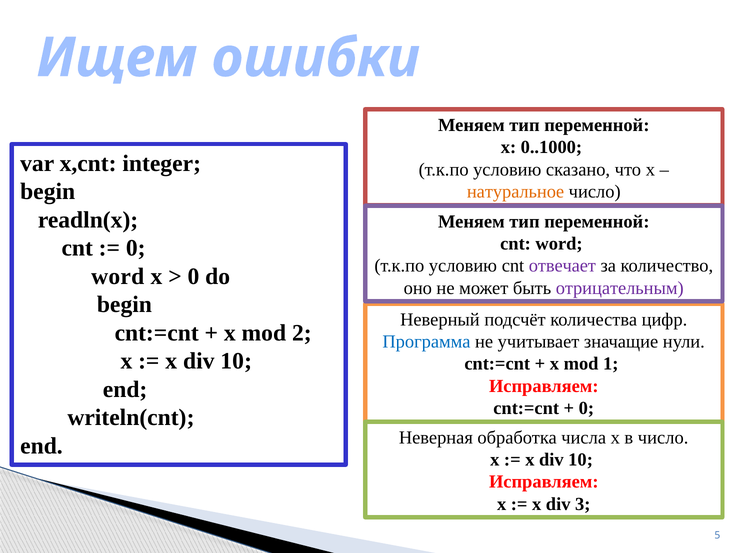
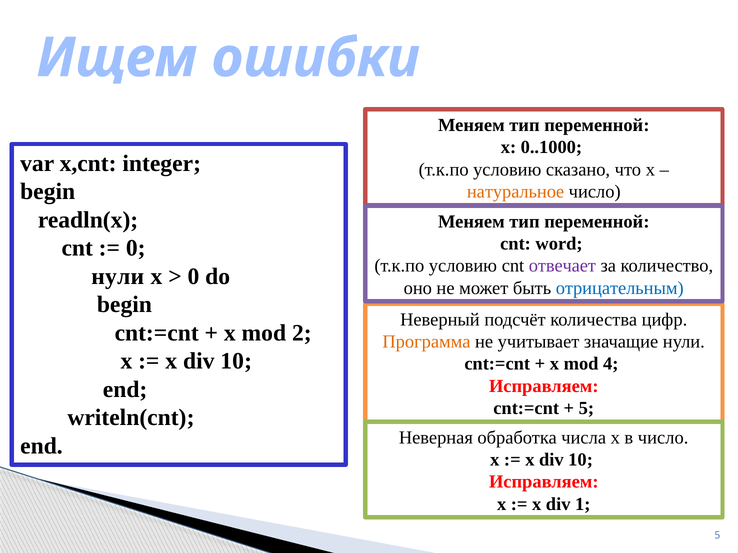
word at (118, 277): word -> нули
отрицательным colour: purple -> blue
Программа colour: blue -> orange
1: 1 -> 4
0 at (586, 408): 0 -> 5
3: 3 -> 1
